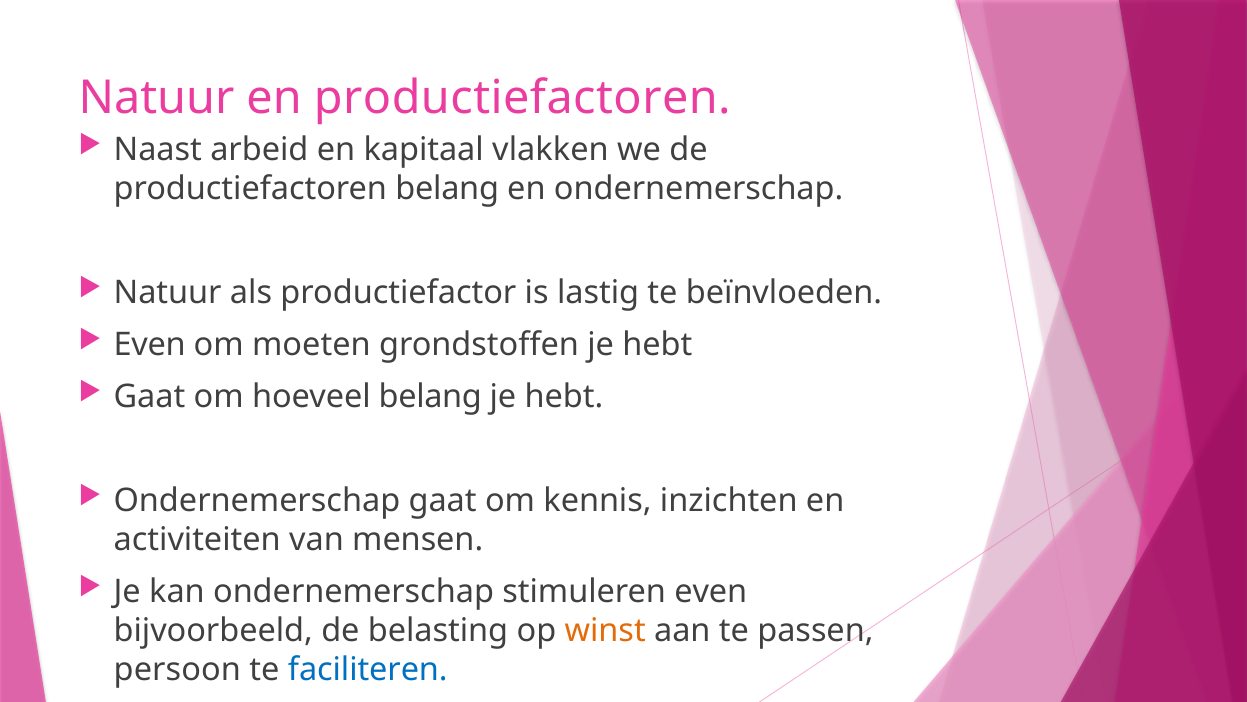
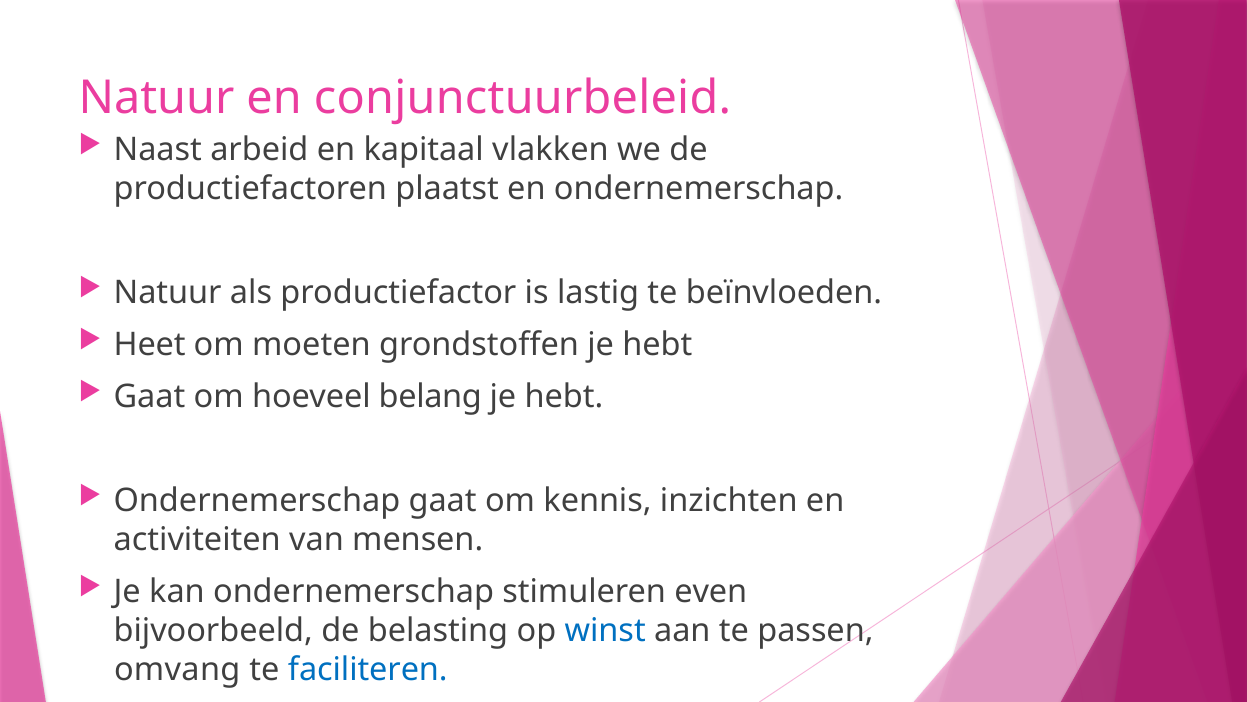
en productiefactoren: productiefactoren -> conjunctuurbeleid
productiefactoren belang: belang -> plaatst
Even at (150, 344): Even -> Heet
winst colour: orange -> blue
persoon: persoon -> omvang
